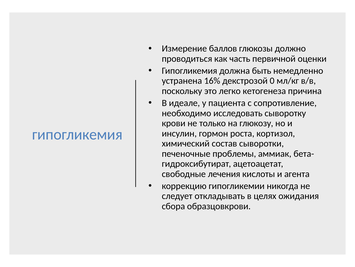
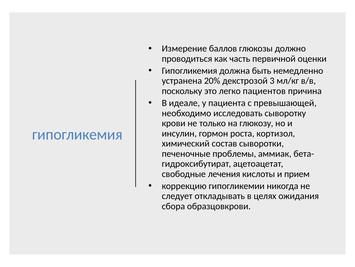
16%: 16% -> 20%
0: 0 -> 3
кетогенеза: кетогенеза -> пациентов
сопротивление: сопротивление -> превышающей
агента: агента -> прием
